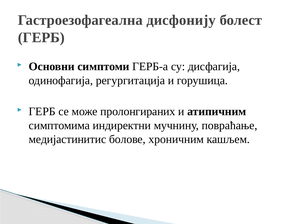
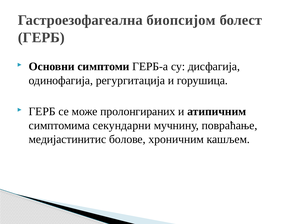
дисфонију: дисфонију -> биопсијом
индиректни: индиректни -> секундарни
